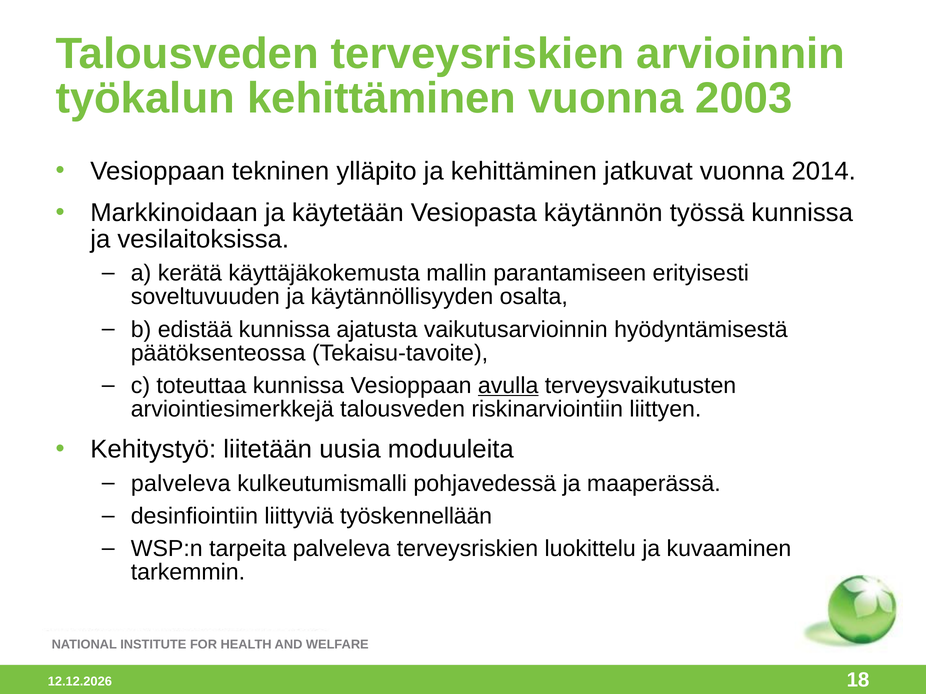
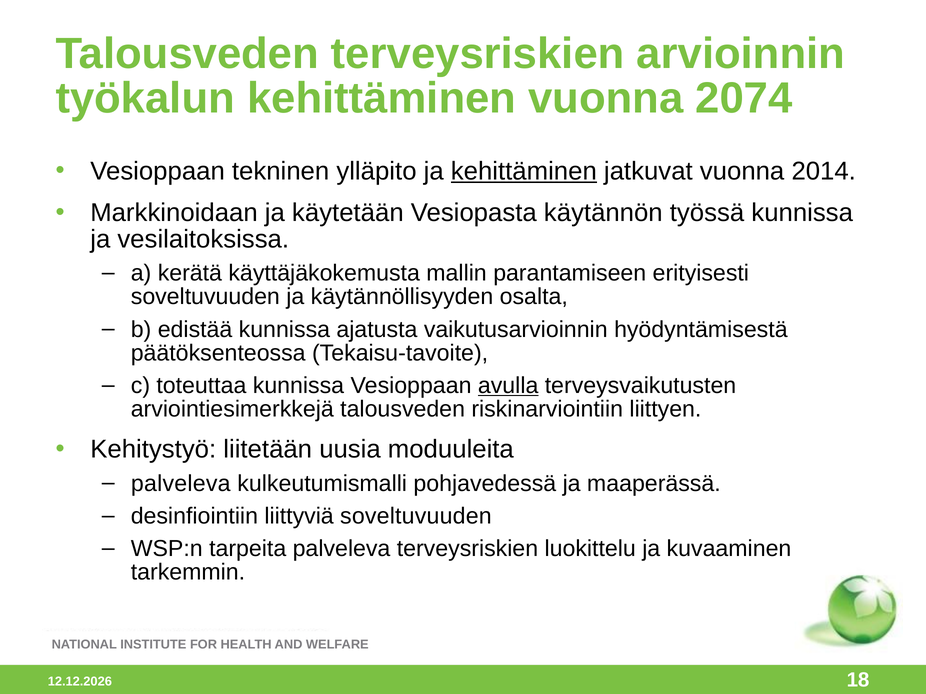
2003: 2003 -> 2074
kehittäminen at (524, 171) underline: none -> present
liittyviä työskennellään: työskennellään -> soveltuvuuden
